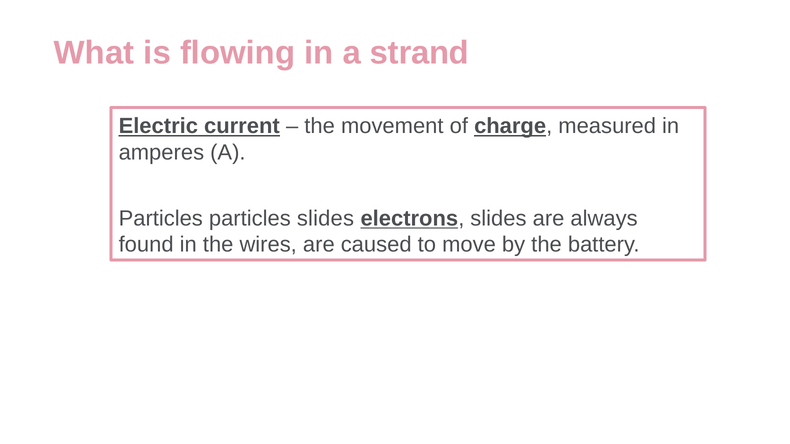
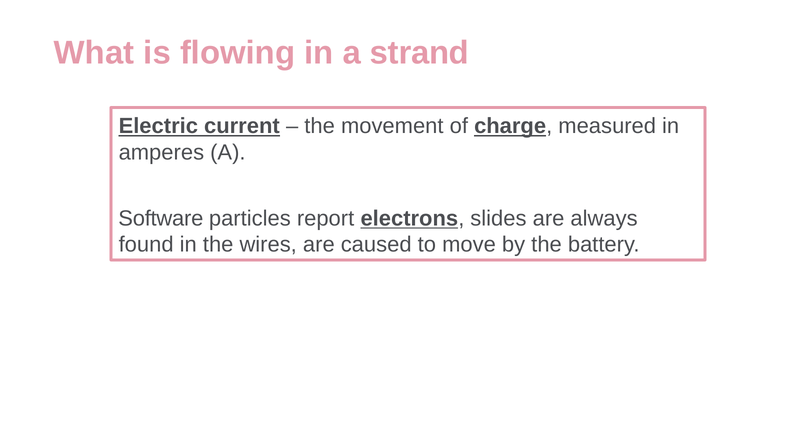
Particles at (161, 218): Particles -> Software
particles slides: slides -> report
